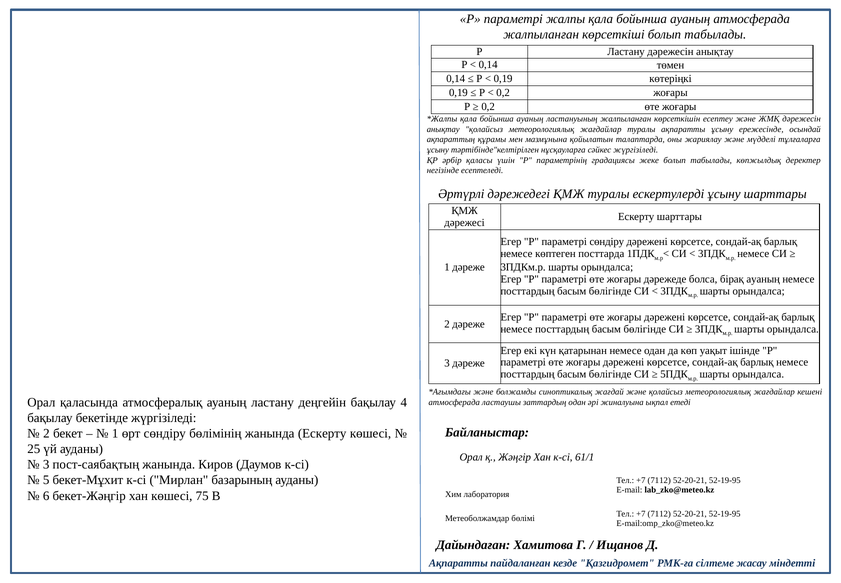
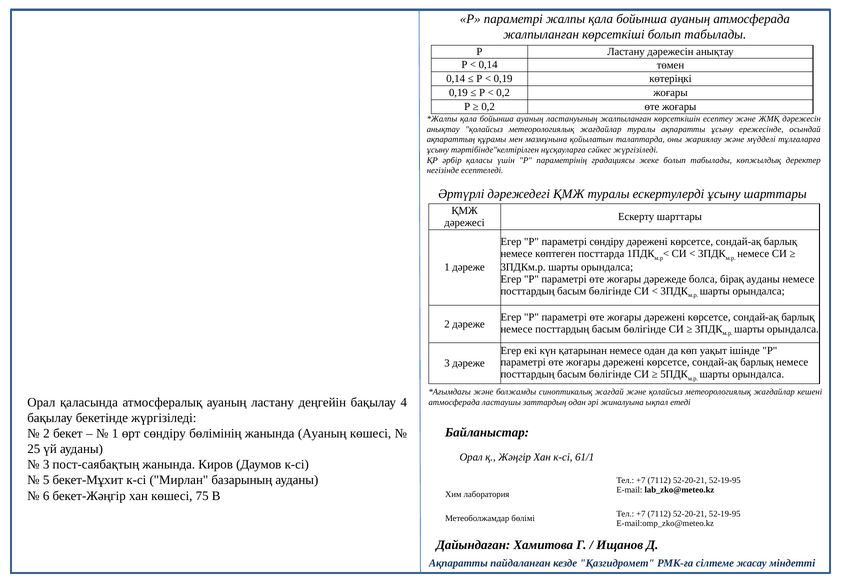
бірақ ауаның: ауаның -> ауданы
жанында Ескерту: Ескерту -> Ауаның
